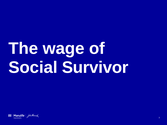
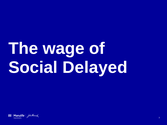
Survivor: Survivor -> Delayed
